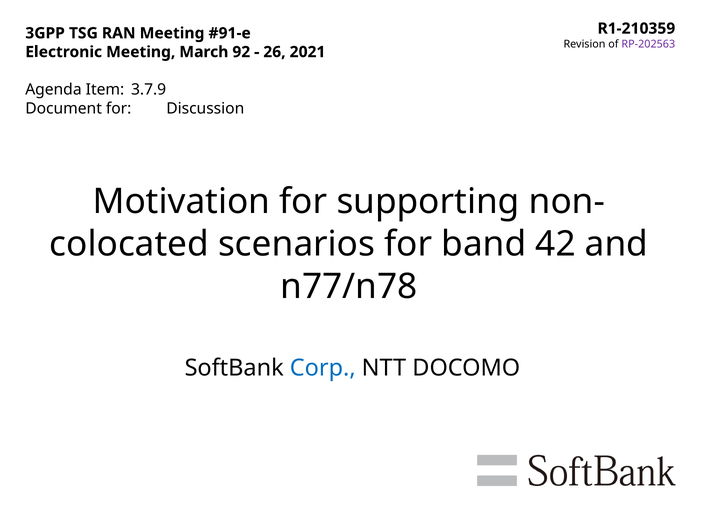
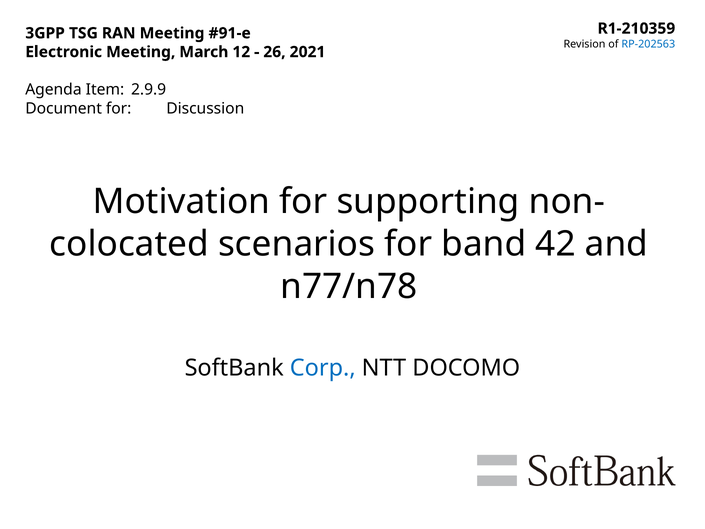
RP-202563 colour: purple -> blue
92: 92 -> 12
3.7.9: 3.7.9 -> 2.9.9
